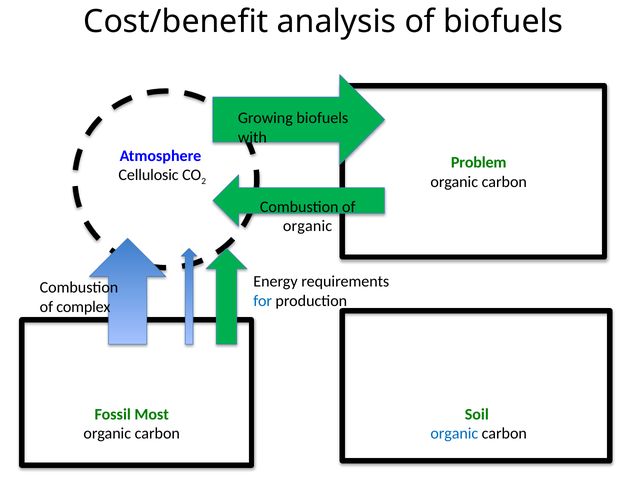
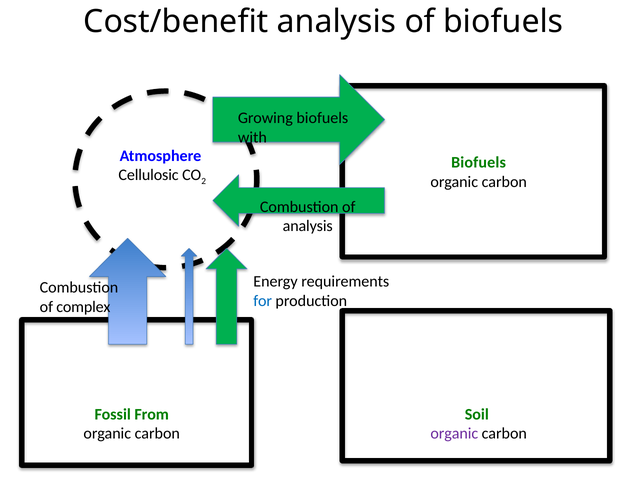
Problem at (479, 162): Problem -> Biofuels
organic at (308, 226): organic -> analysis
Most: Most -> From
organic at (454, 433) colour: blue -> purple
